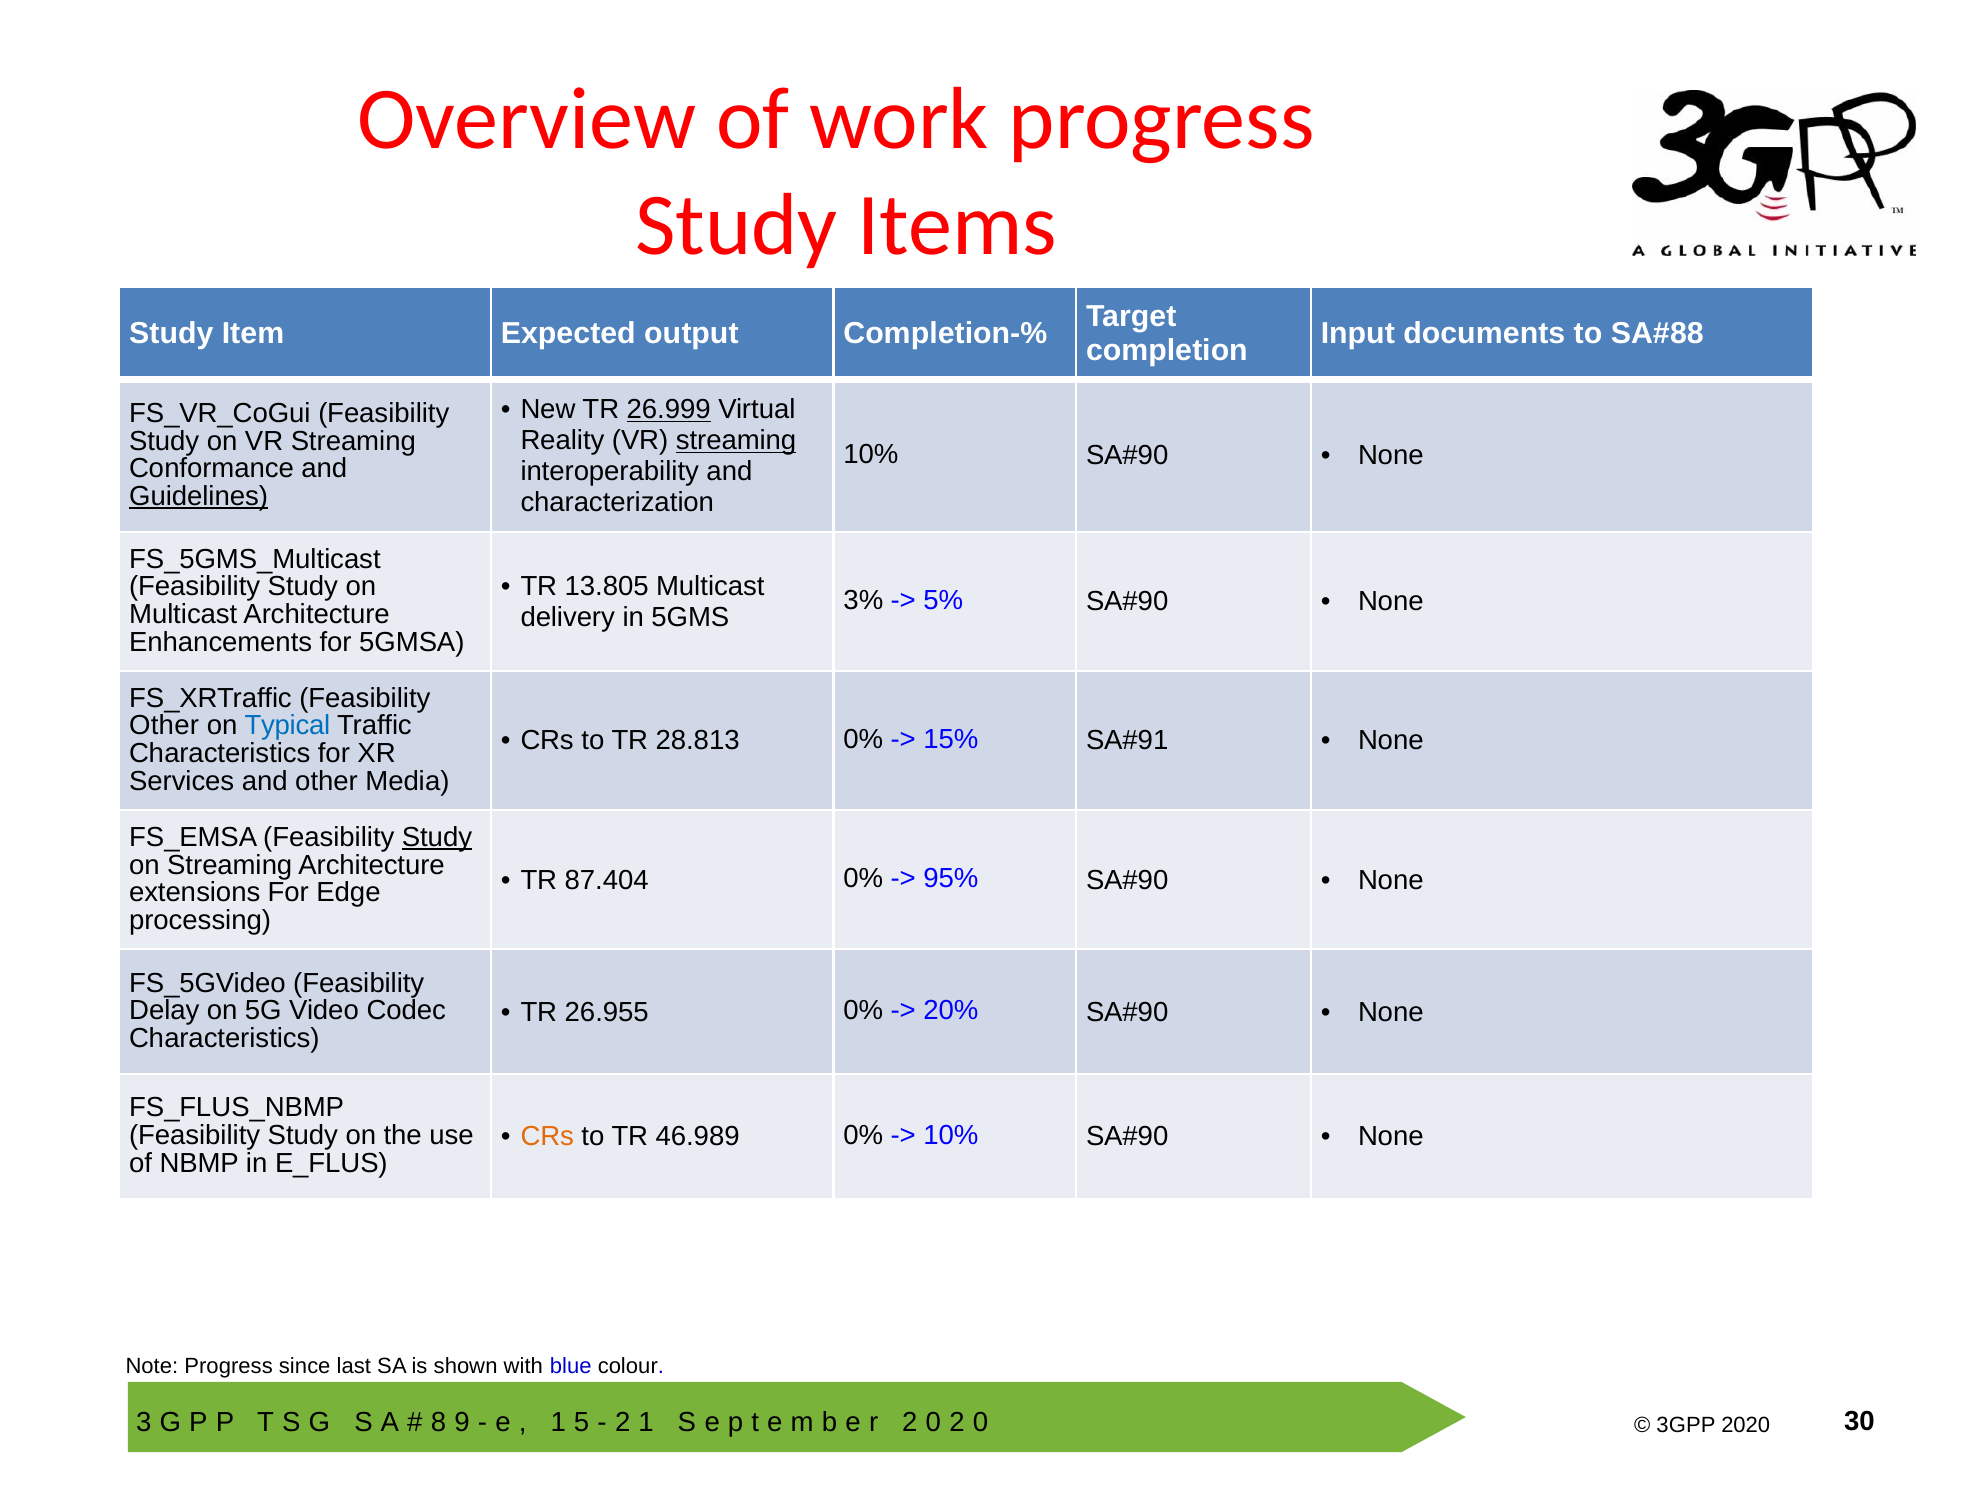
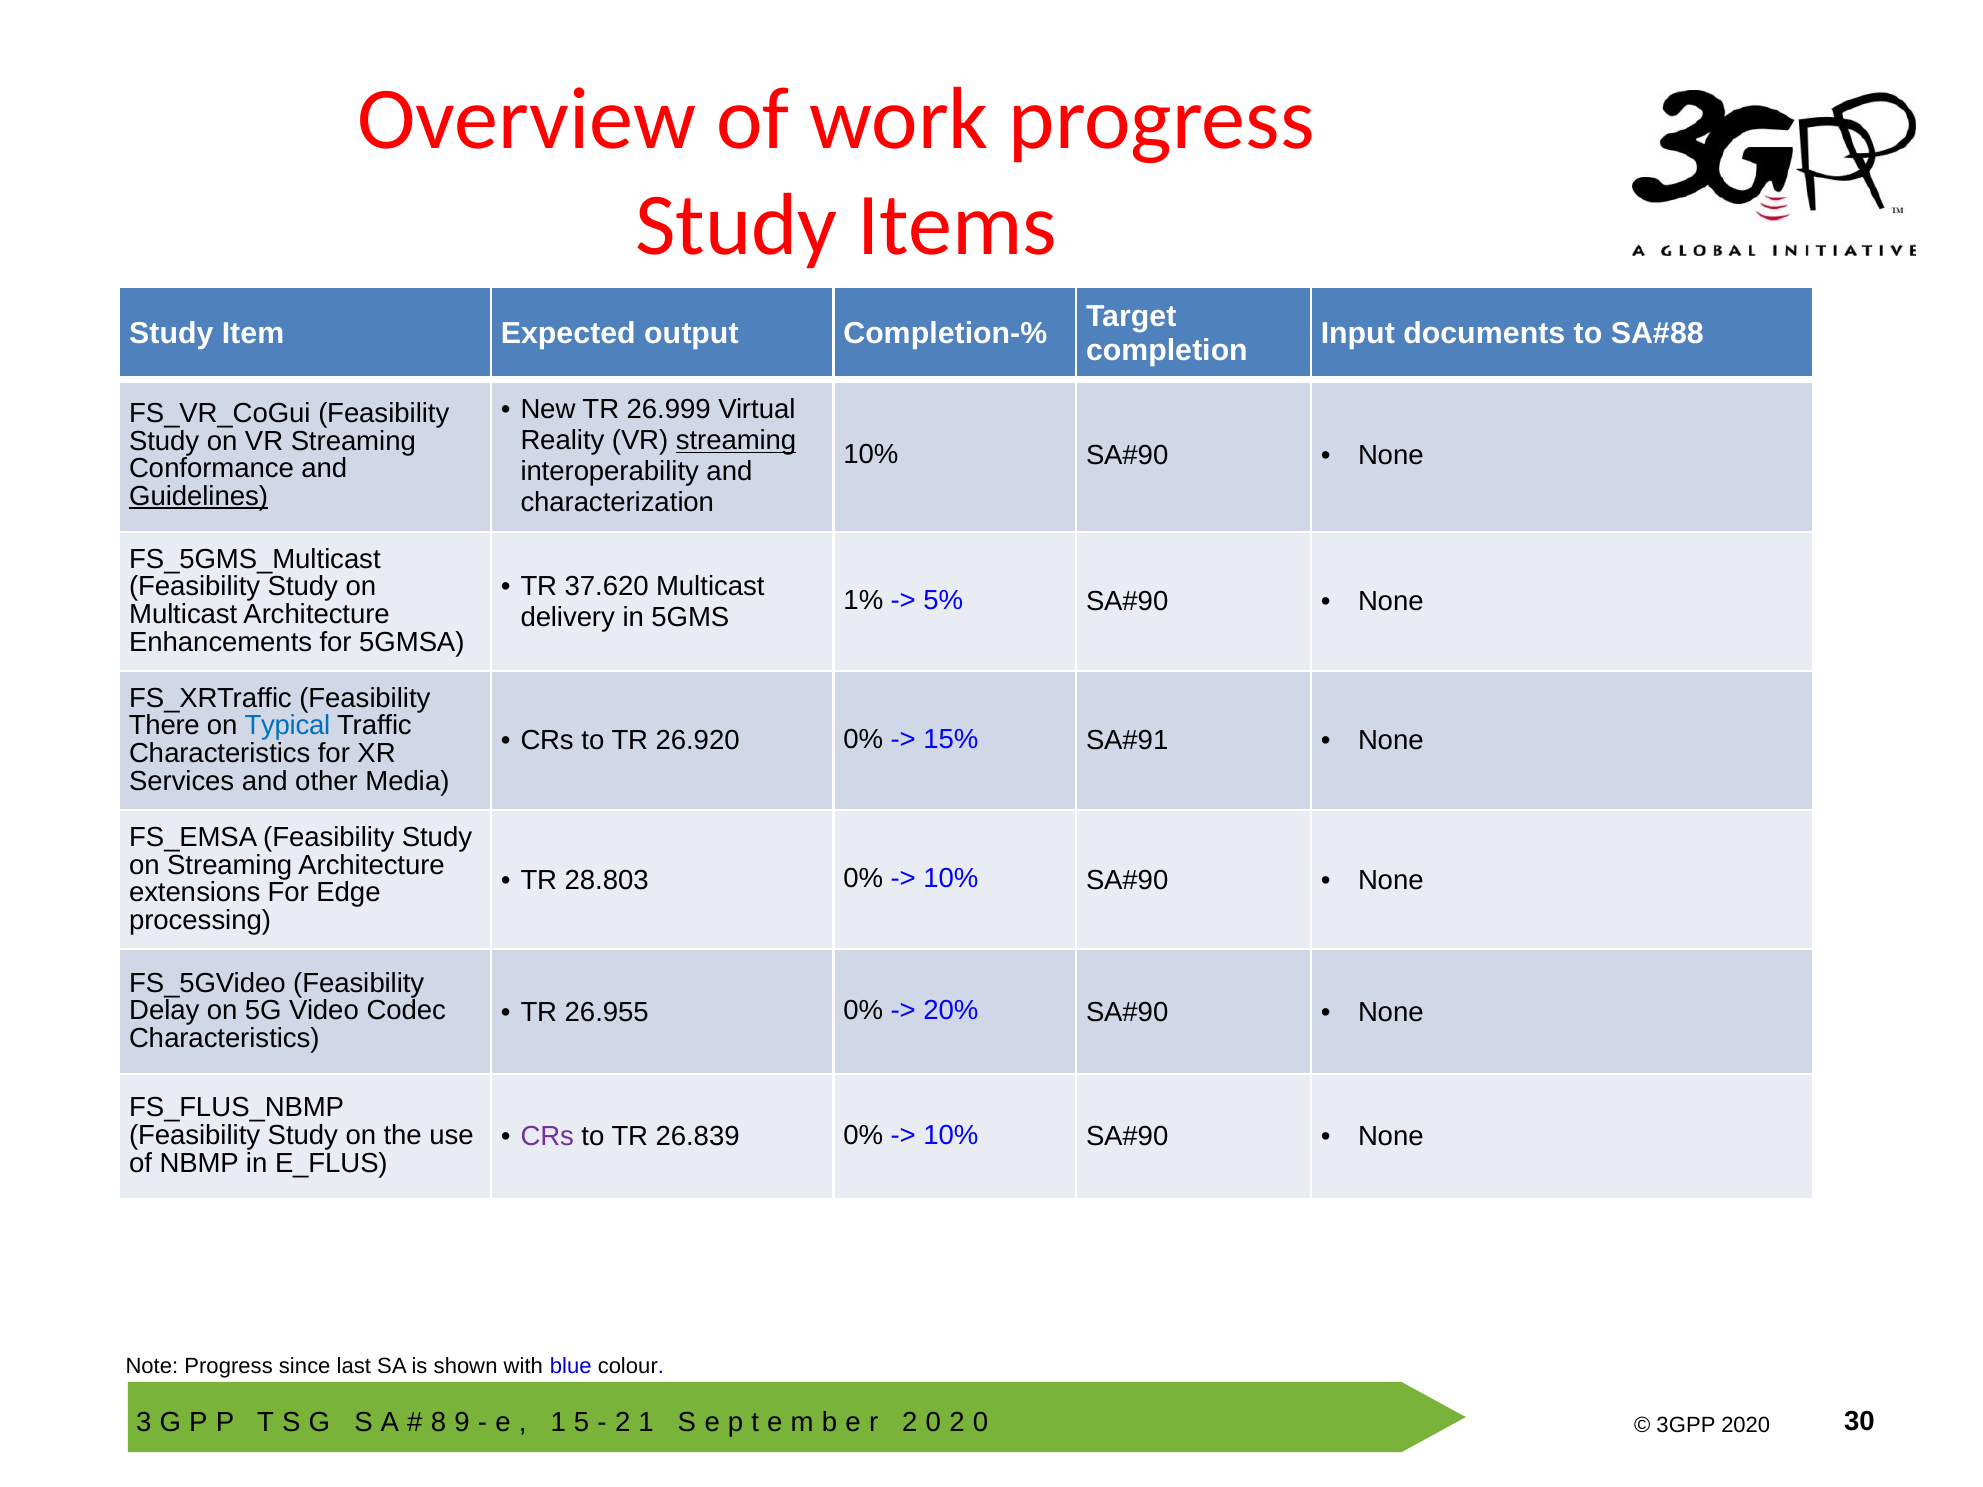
26.999 underline: present -> none
13.805: 13.805 -> 37.620
3%: 3% -> 1%
Other at (164, 726): Other -> There
28.813: 28.813 -> 26.920
Study at (437, 837) underline: present -> none
87.404: 87.404 -> 28.803
95% at (951, 879): 95% -> 10%
CRs at (547, 1137) colour: orange -> purple
46.989: 46.989 -> 26.839
